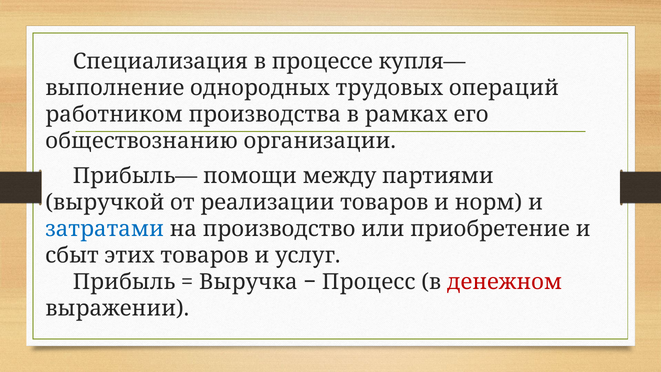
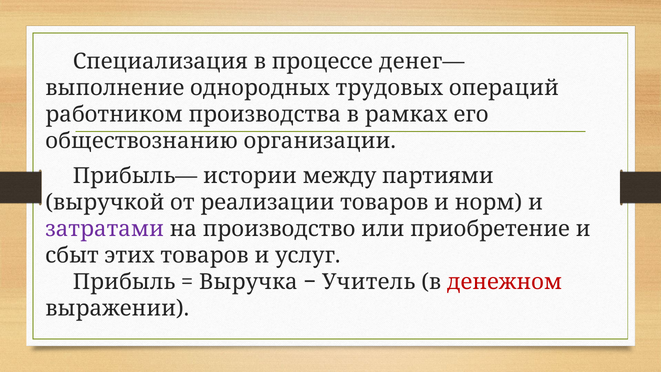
купля—: купля— -> денег—
помощи: помощи -> истории
затратами colour: blue -> purple
Процесс: Процесс -> Учитель
